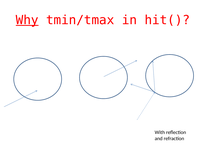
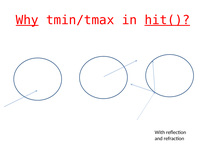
hit( underline: none -> present
